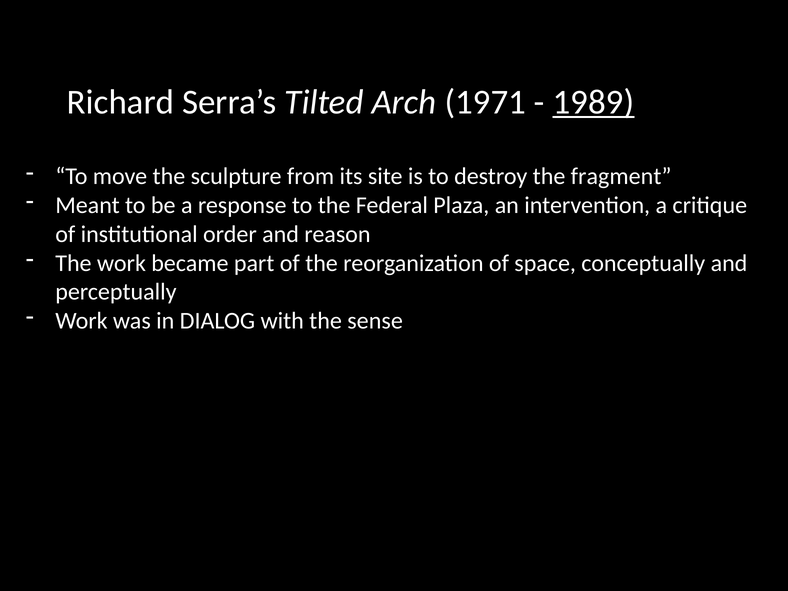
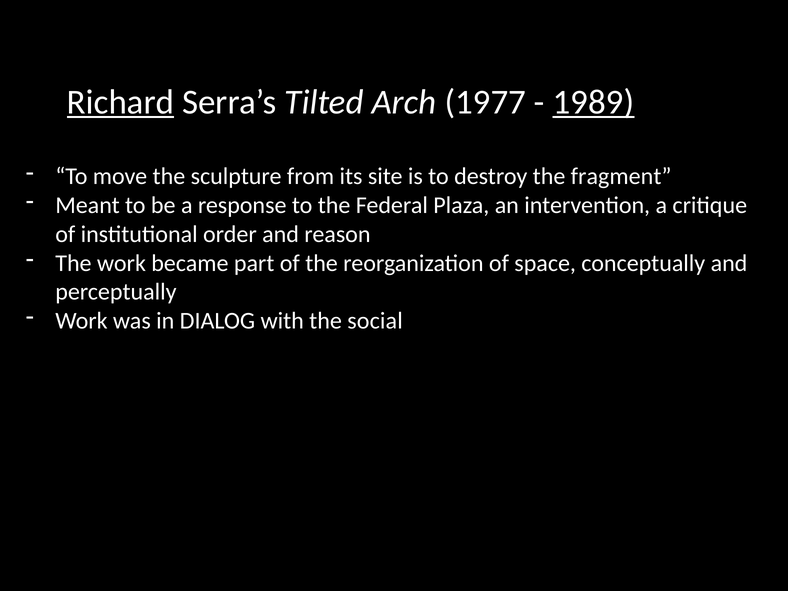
Richard underline: none -> present
1971: 1971 -> 1977
sense: sense -> social
